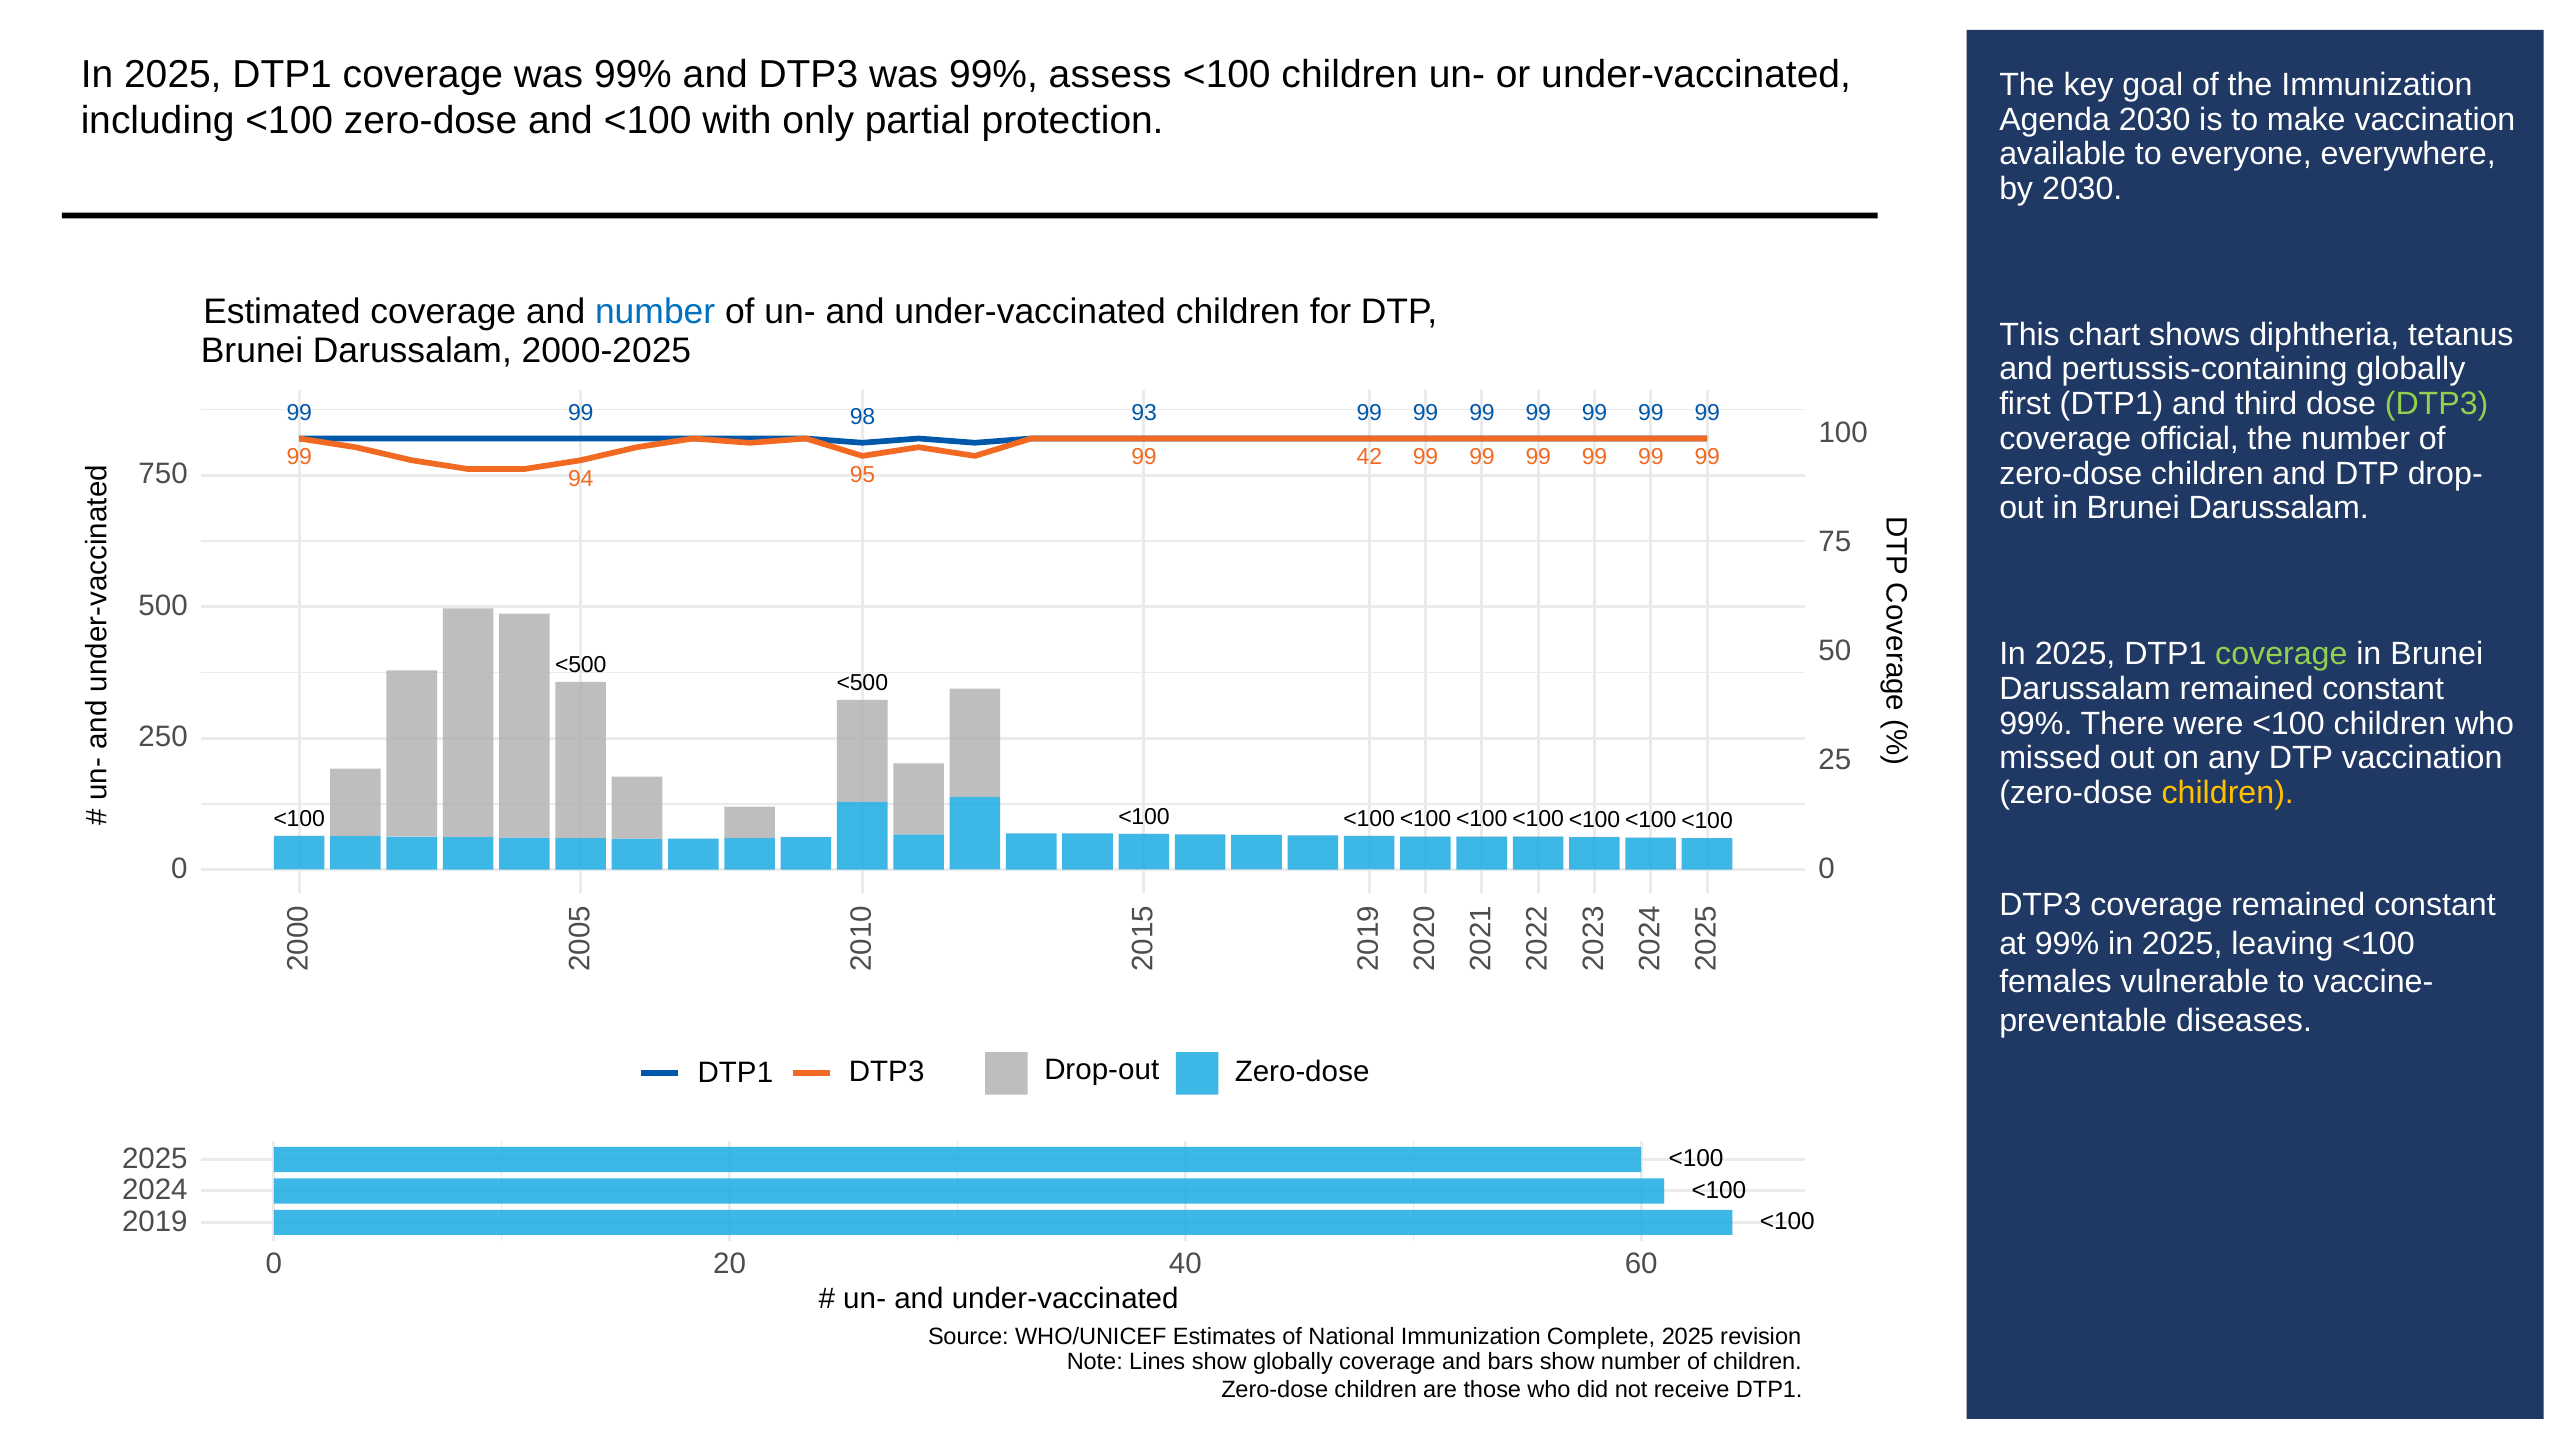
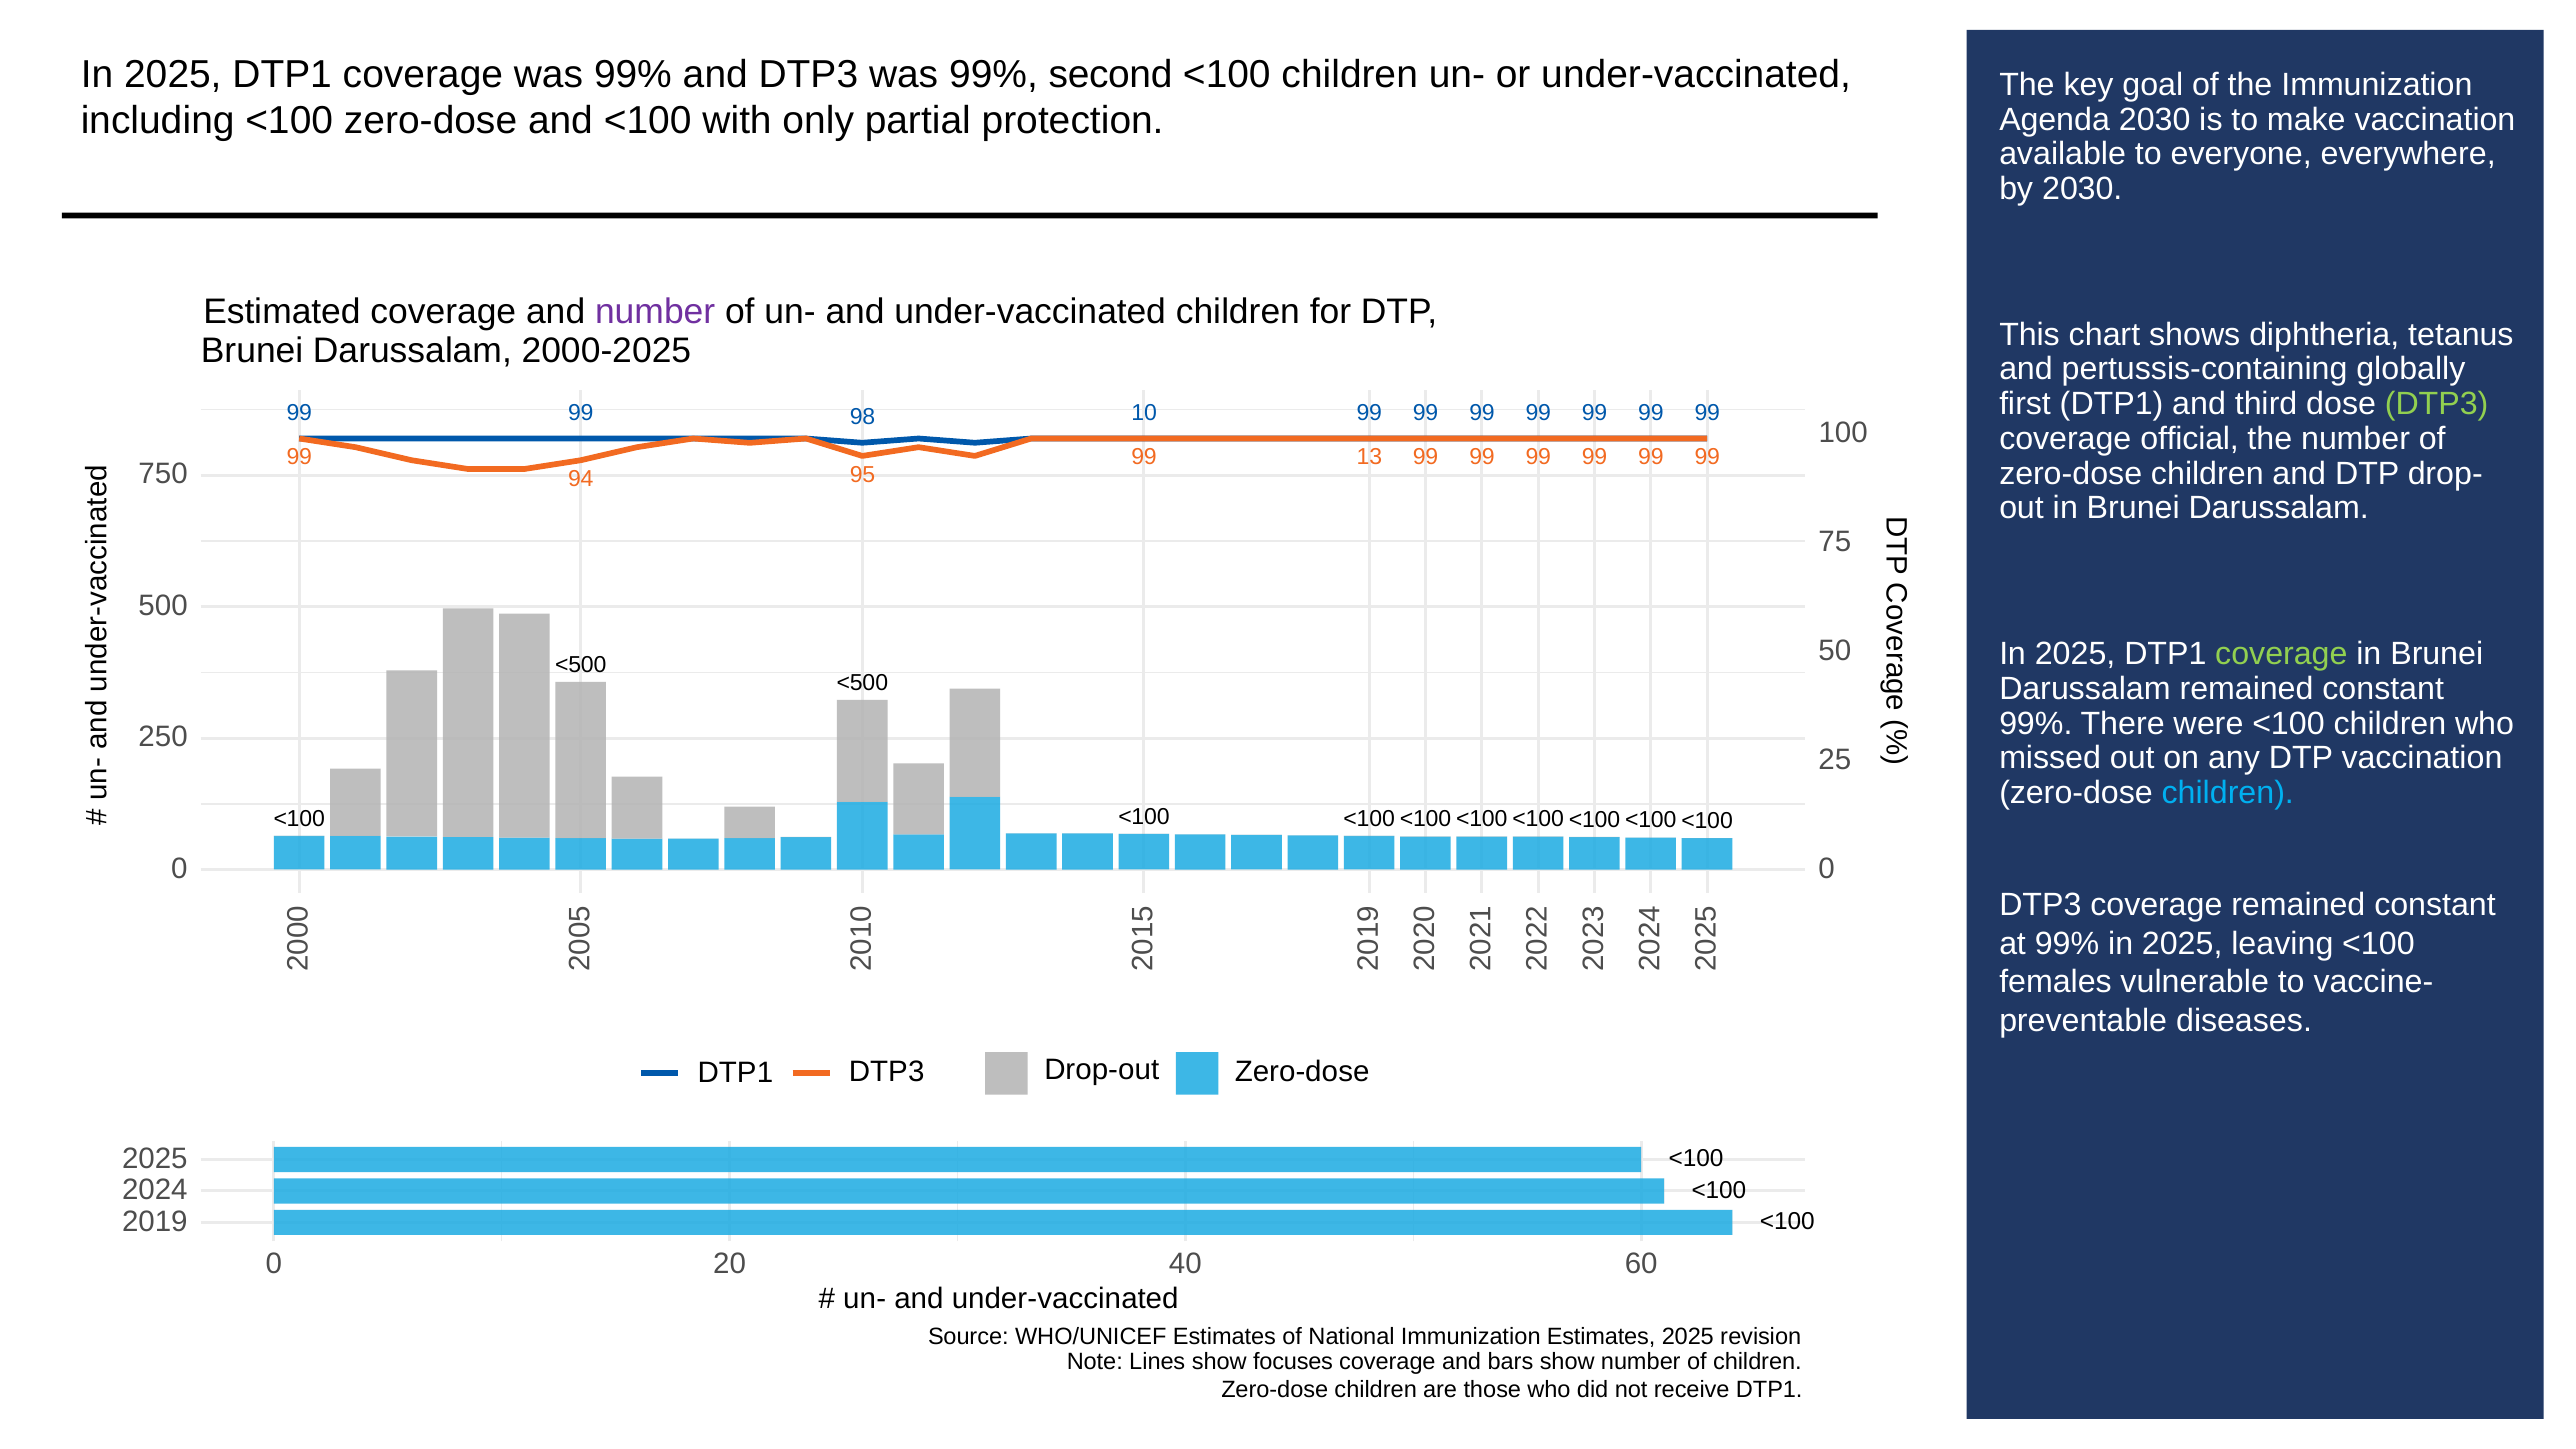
assess: assess -> second
number at (655, 311) colour: blue -> purple
93: 93 -> 10
42: 42 -> 13
children at (2228, 793) colour: yellow -> light blue
Immunization Complete: Complete -> Estimates
show globally: globally -> focuses
